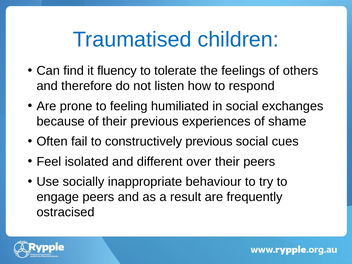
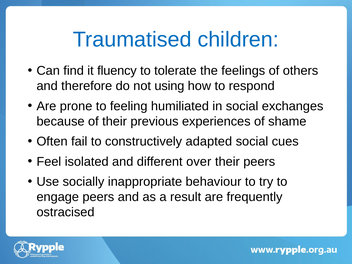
listen: listen -> using
constructively previous: previous -> adapted
